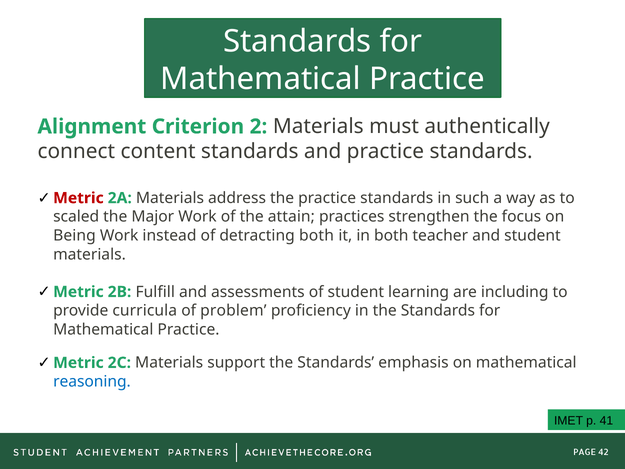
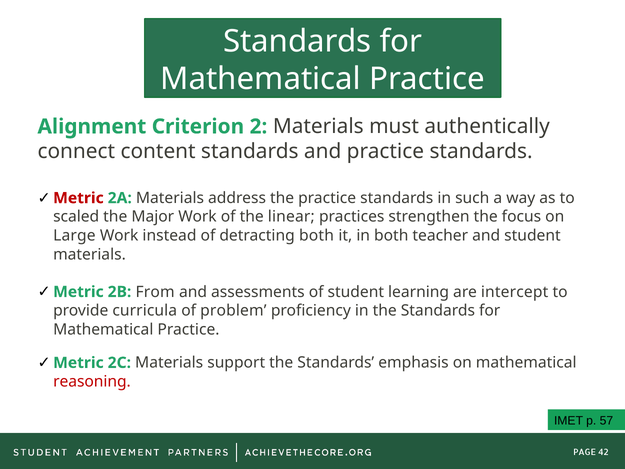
attain: attain -> linear
Being: Being -> Large
Fulfill: Fulfill -> From
including: including -> intercept
reasoning colour: blue -> red
41: 41 -> 57
